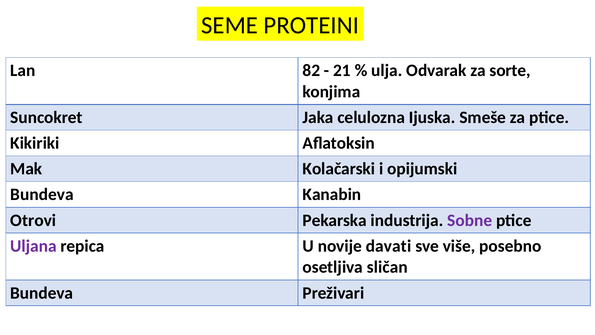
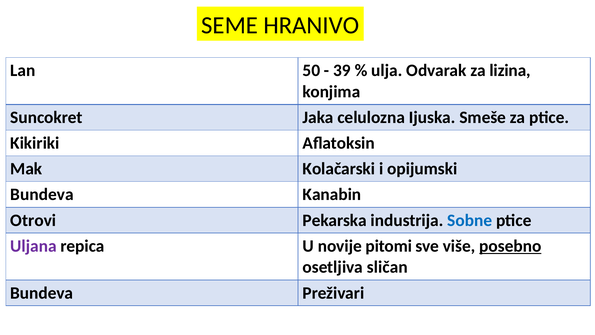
PROTEINI: PROTEINI -> HRANIVO
82: 82 -> 50
21: 21 -> 39
sorte: sorte -> lizina
Sobne colour: purple -> blue
davati: davati -> pitomi
posebno underline: none -> present
